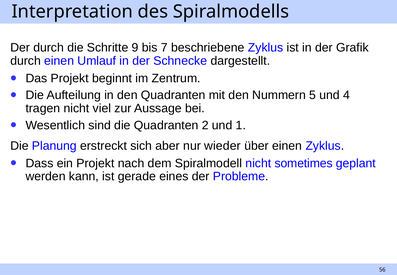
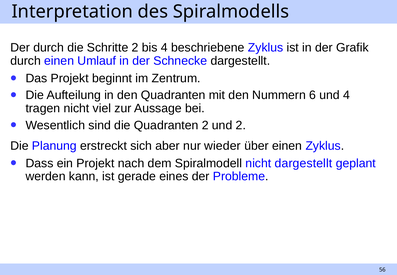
Schritte 9: 9 -> 2
bis 7: 7 -> 4
5: 5 -> 6
und 1: 1 -> 2
nicht sometimes: sometimes -> dargestellt
